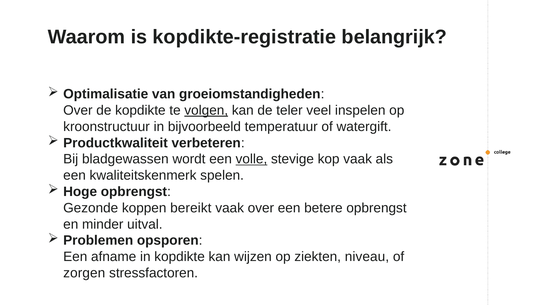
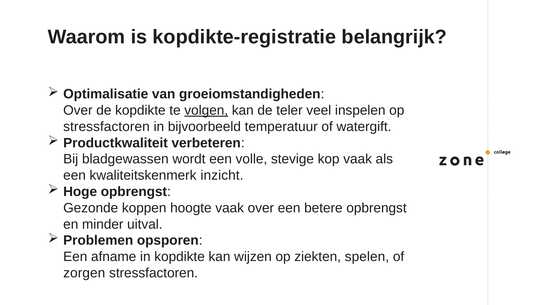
kroonstructuur at (107, 127): kroonstructuur -> stressfactoren
volle underline: present -> none
spelen: spelen -> inzicht
bereikt: bereikt -> hoogte
niveau: niveau -> spelen
